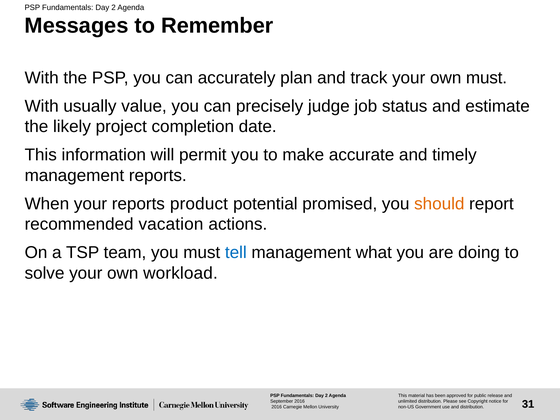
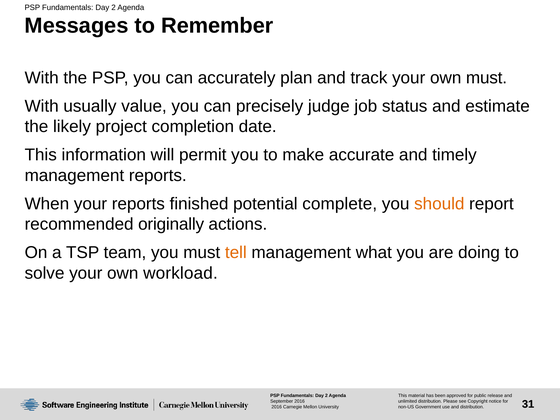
product: product -> finished
promised: promised -> complete
vacation: vacation -> originally
tell colour: blue -> orange
